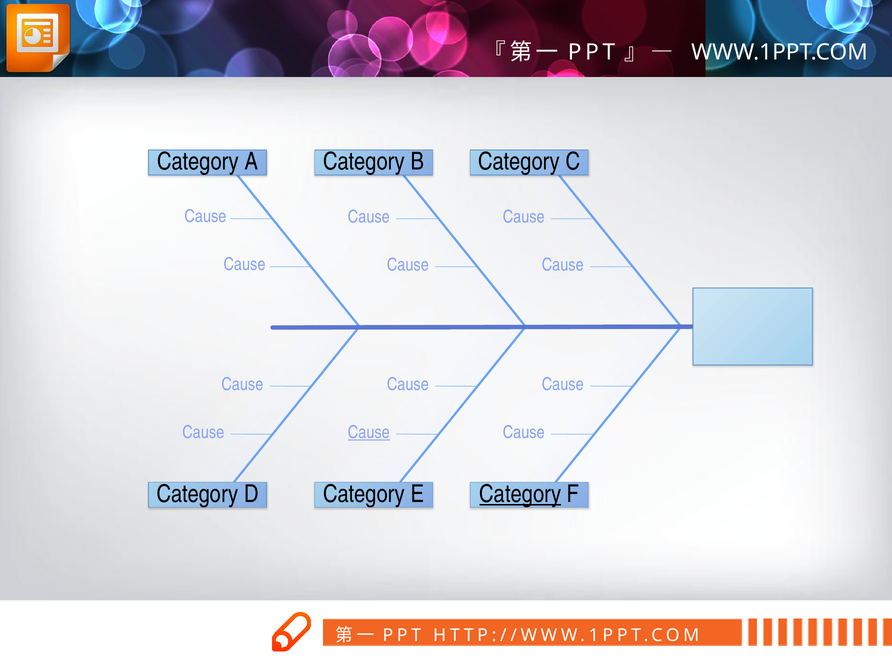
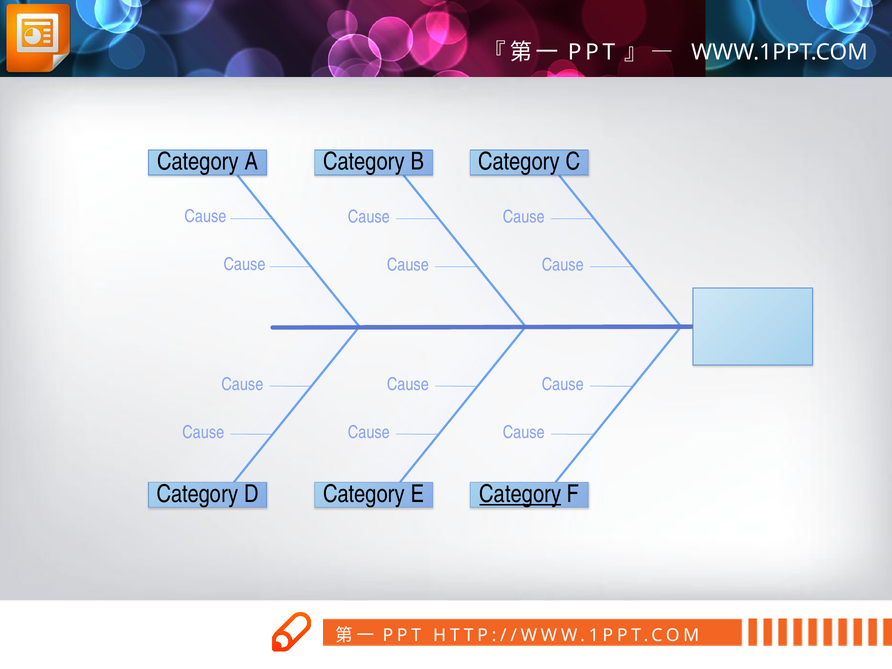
Cause at (369, 432) underline: present -> none
